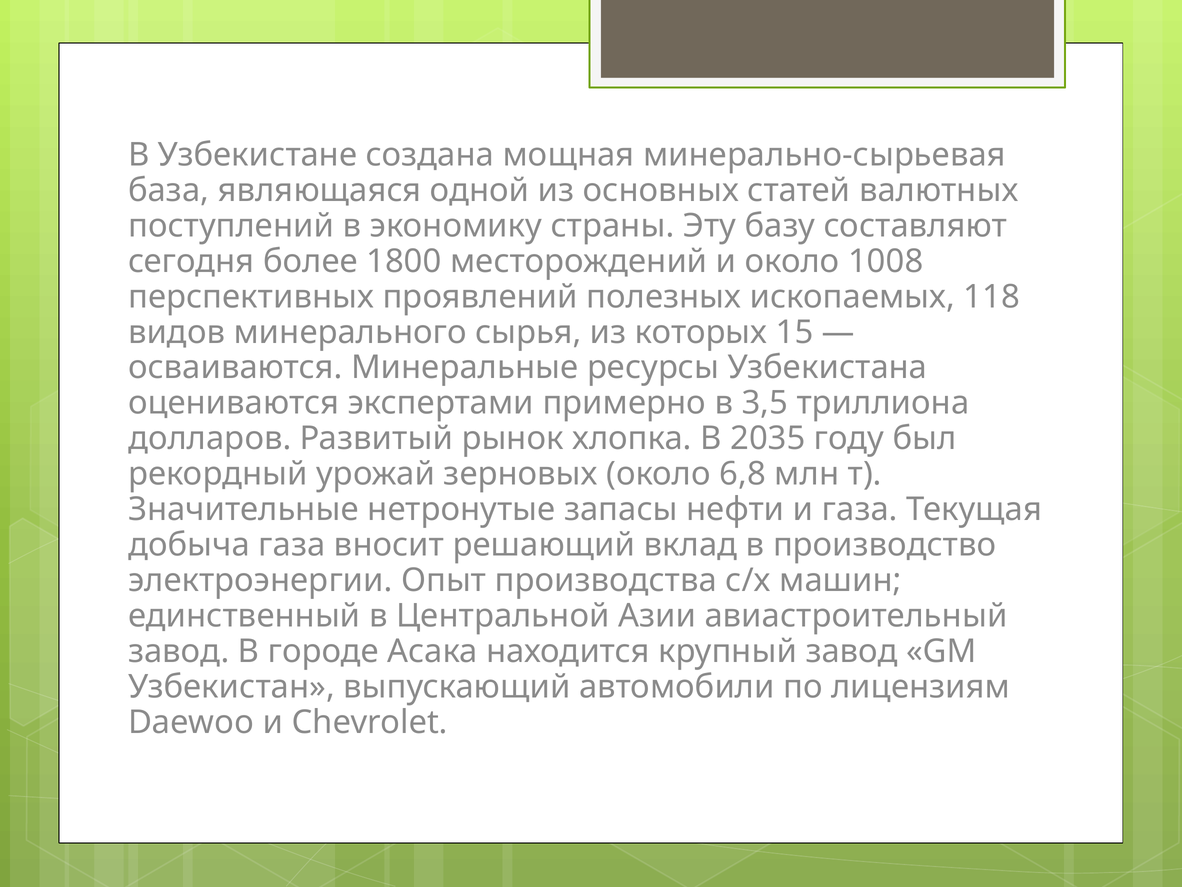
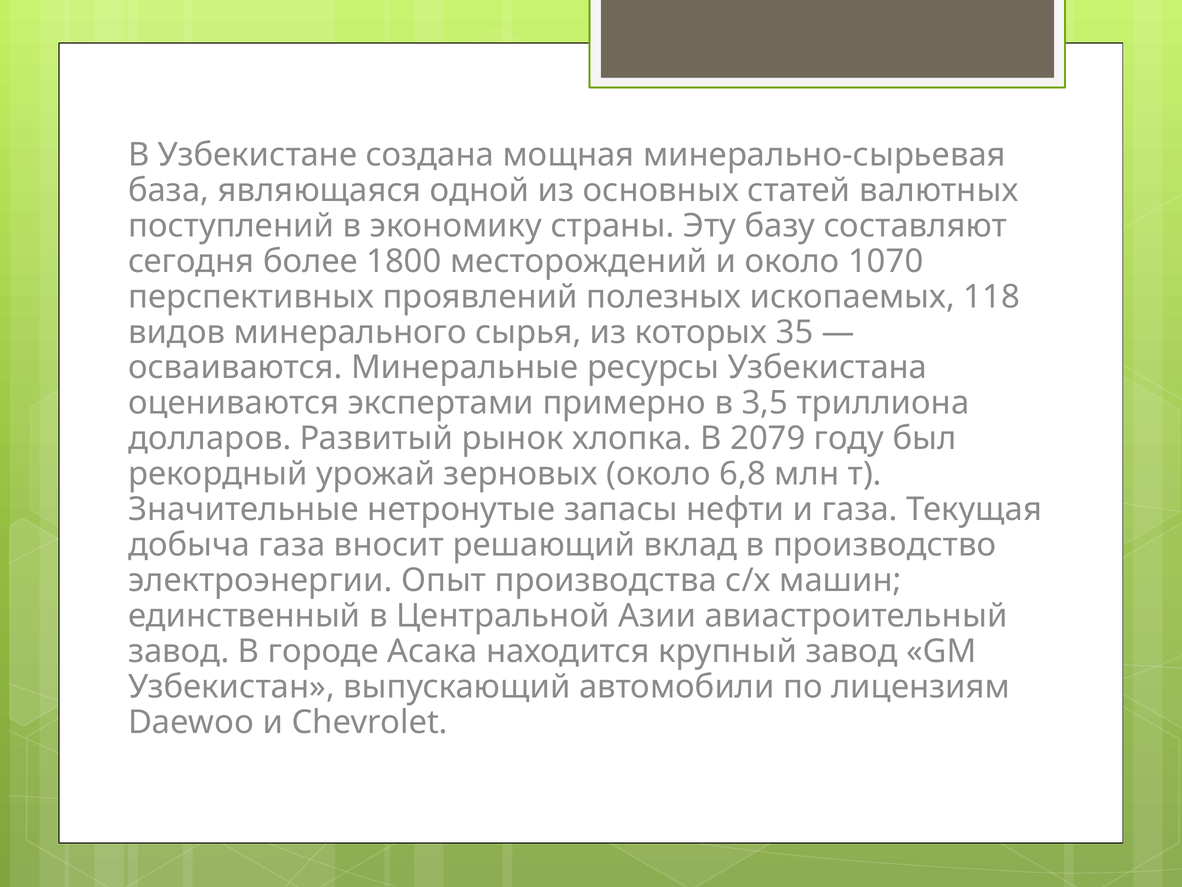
1008: 1008 -> 1070
15: 15 -> 35
2035: 2035 -> 2079
